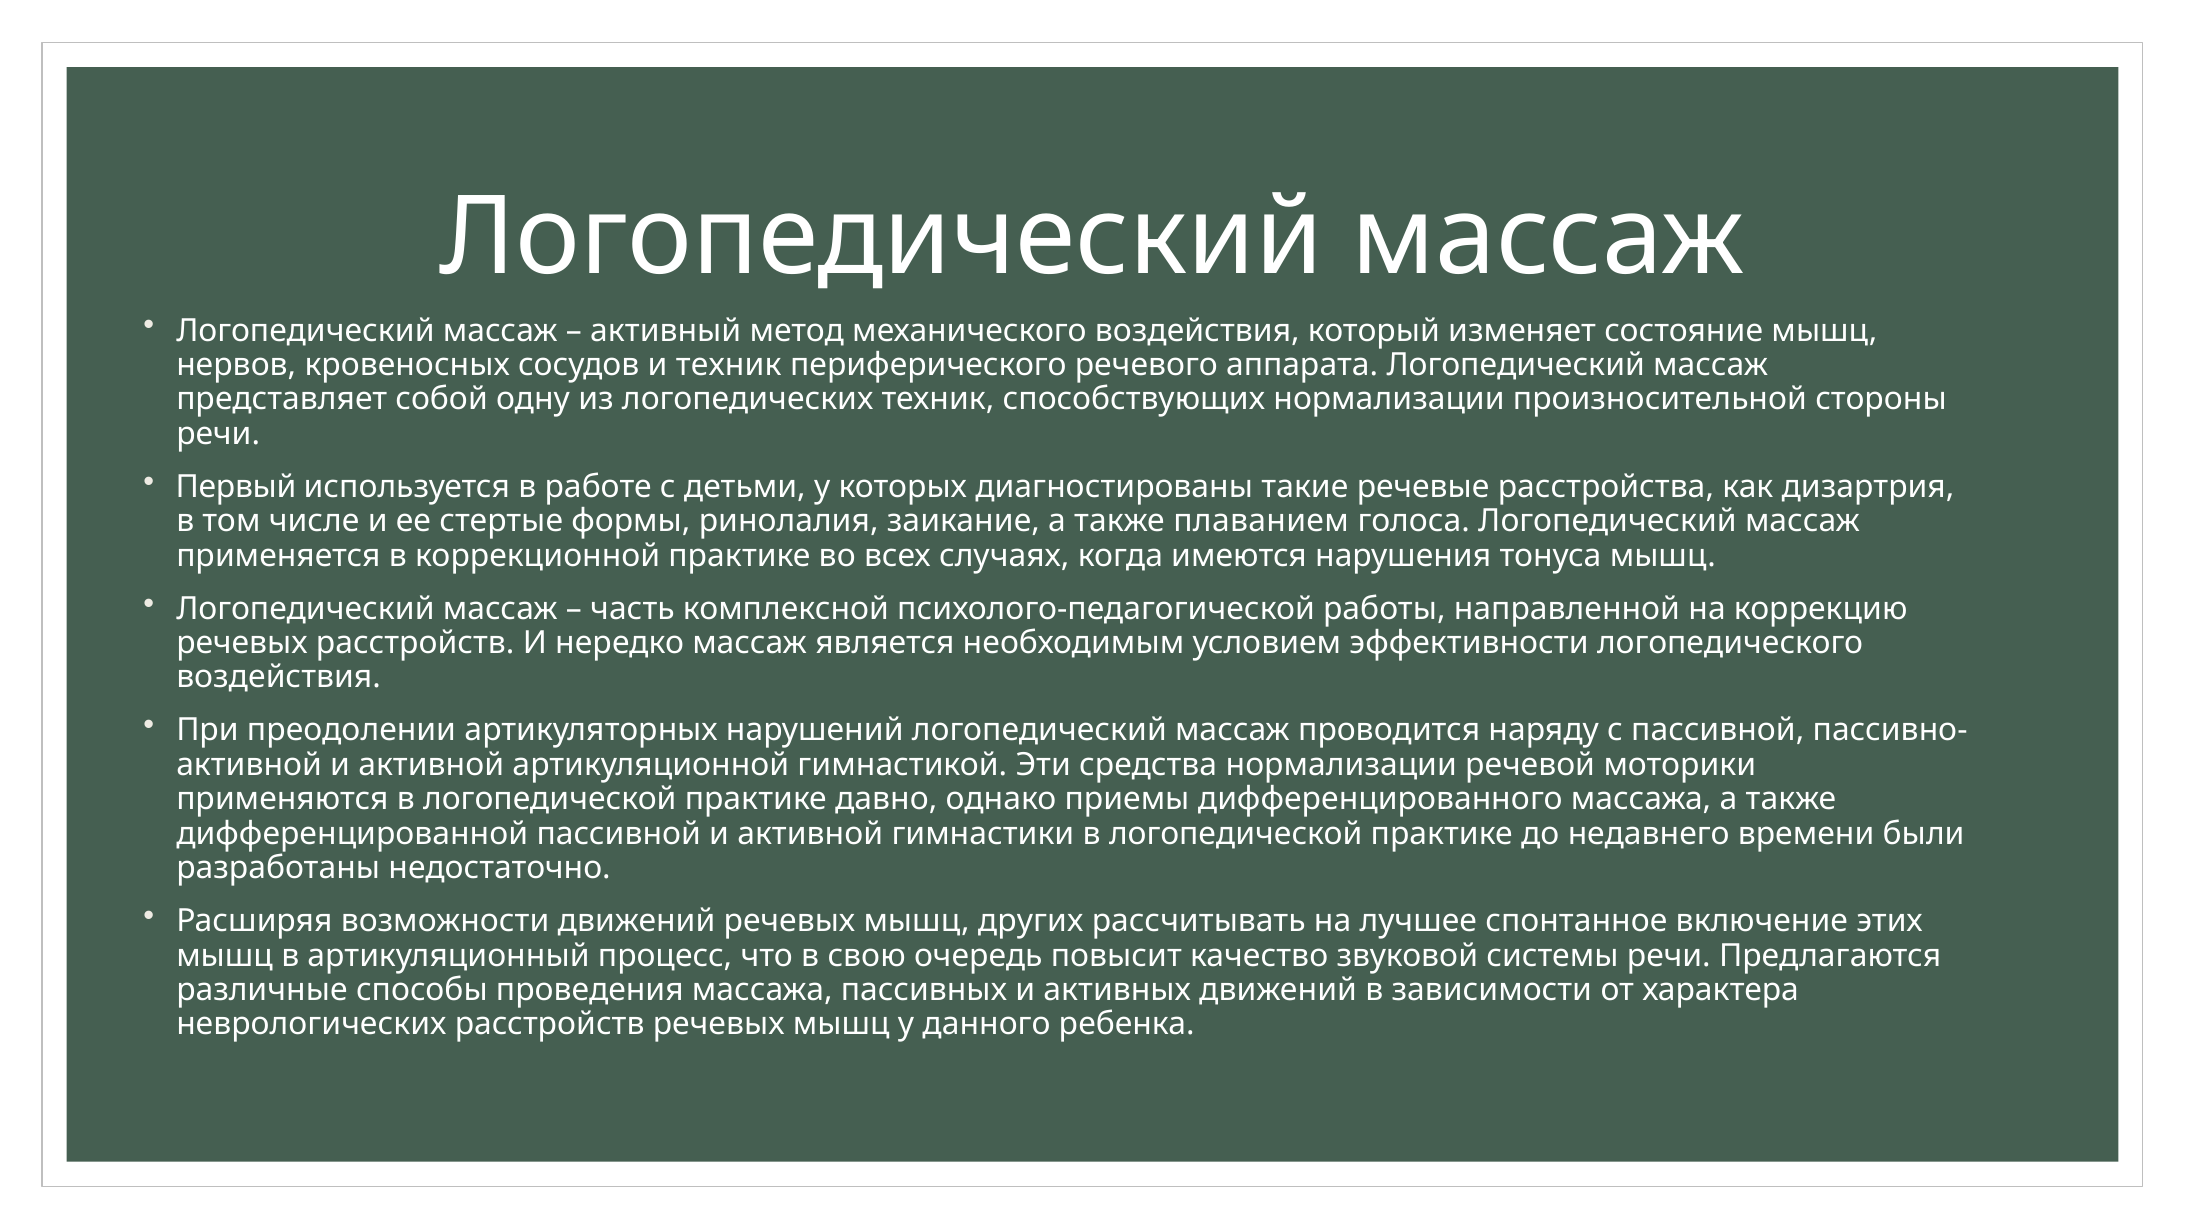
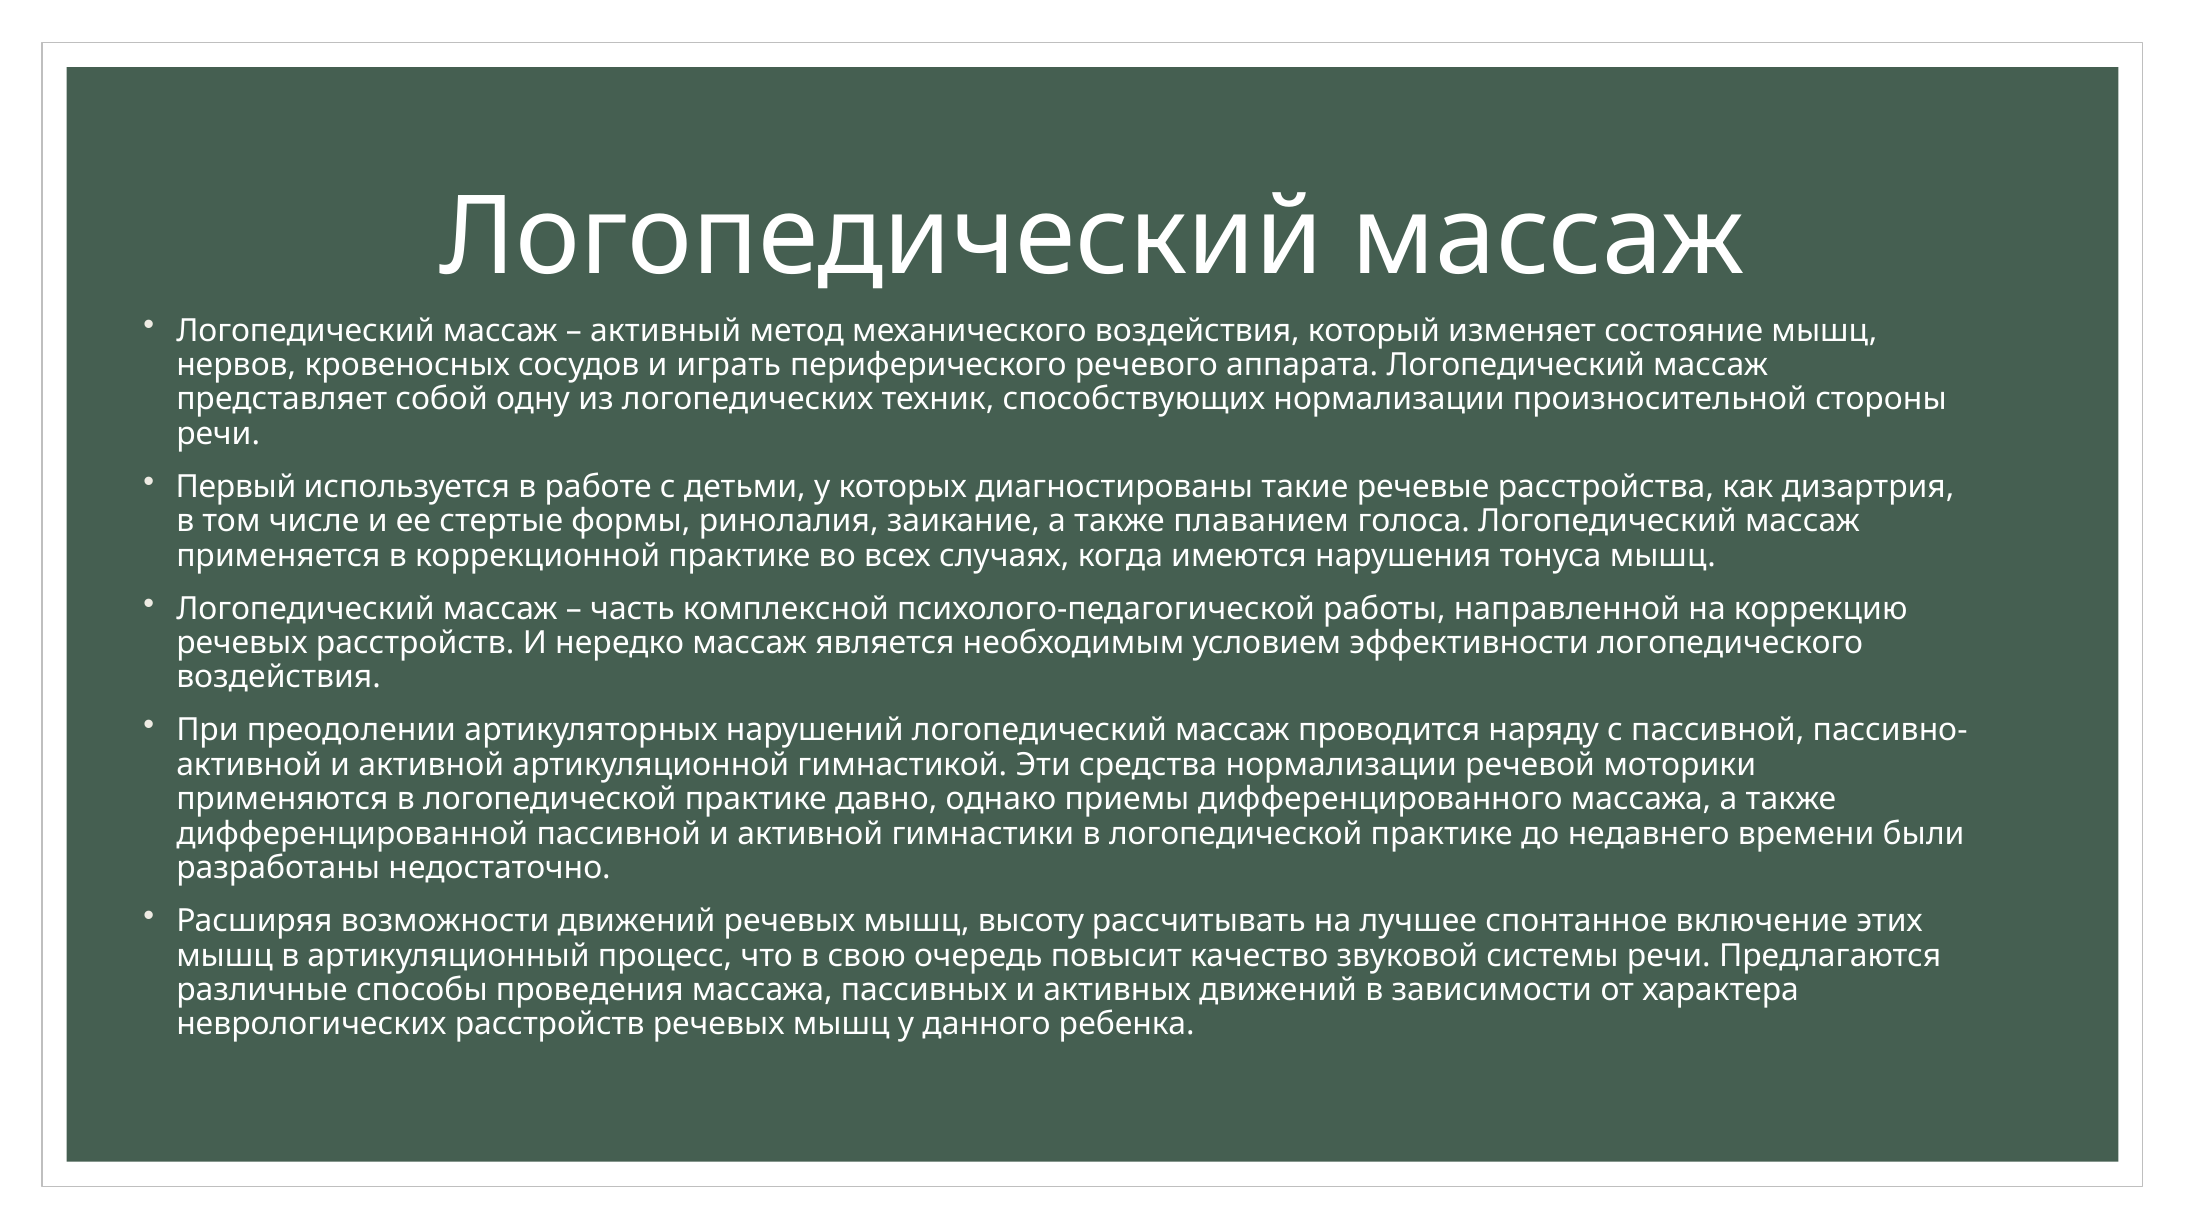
и техник: техник -> играть
других: других -> высоту
